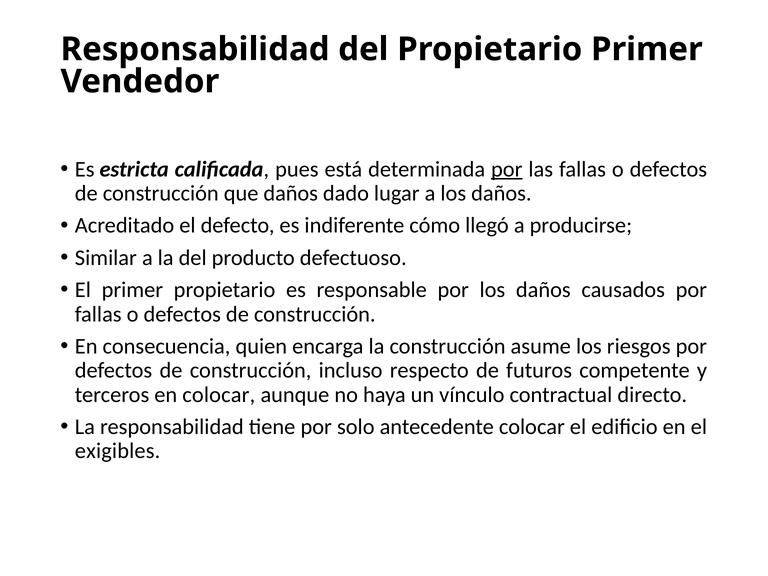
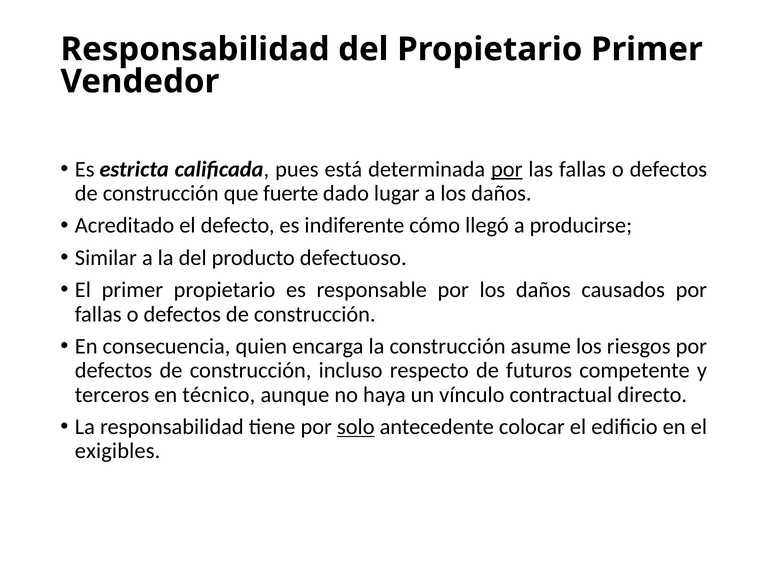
que daños: daños -> fuerte
en colocar: colocar -> técnico
solo underline: none -> present
